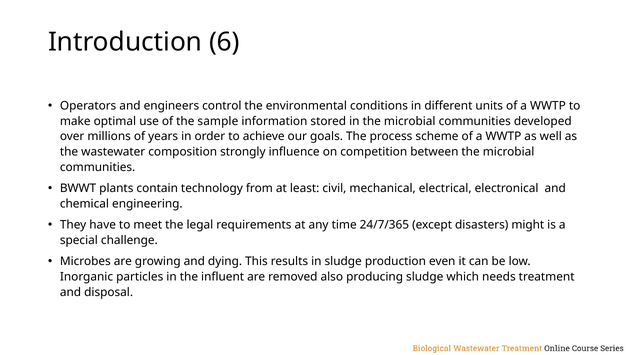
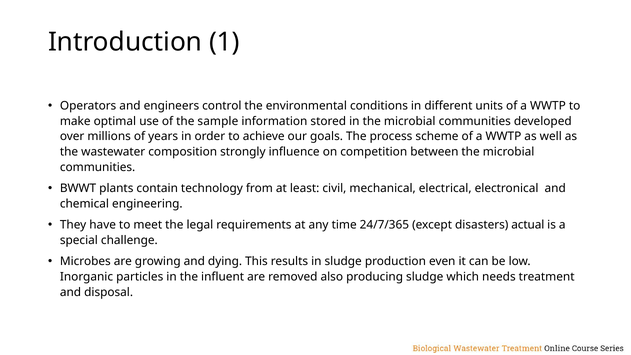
6: 6 -> 1
might: might -> actual
